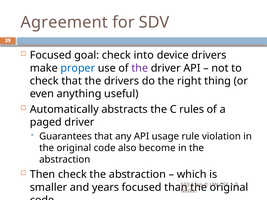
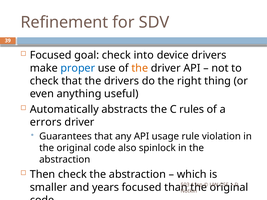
Agreement: Agreement -> Refinement
the at (140, 68) colour: purple -> orange
paged: paged -> errors
become: become -> spinlock
